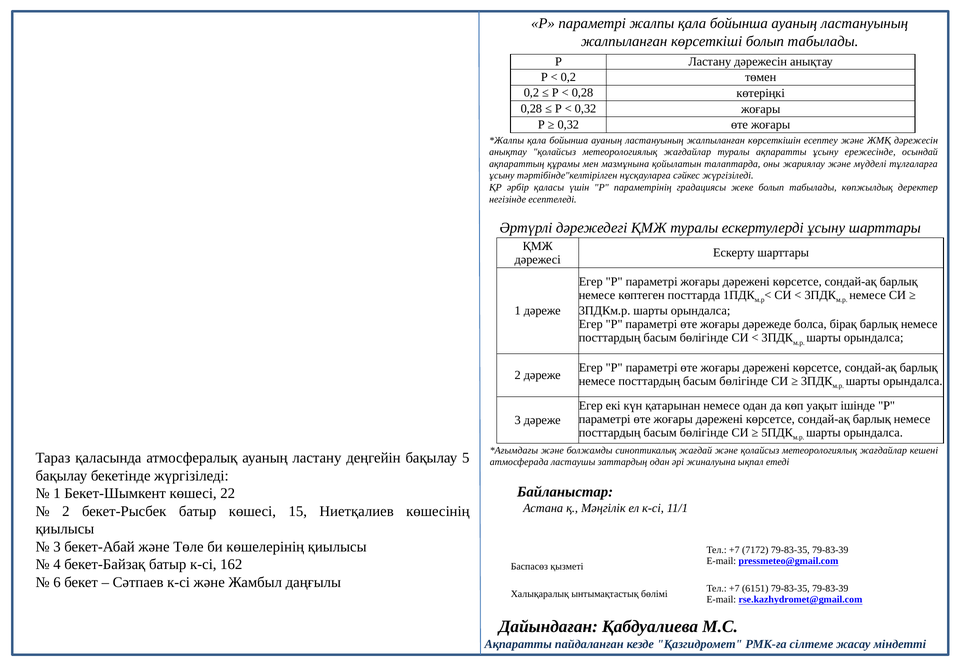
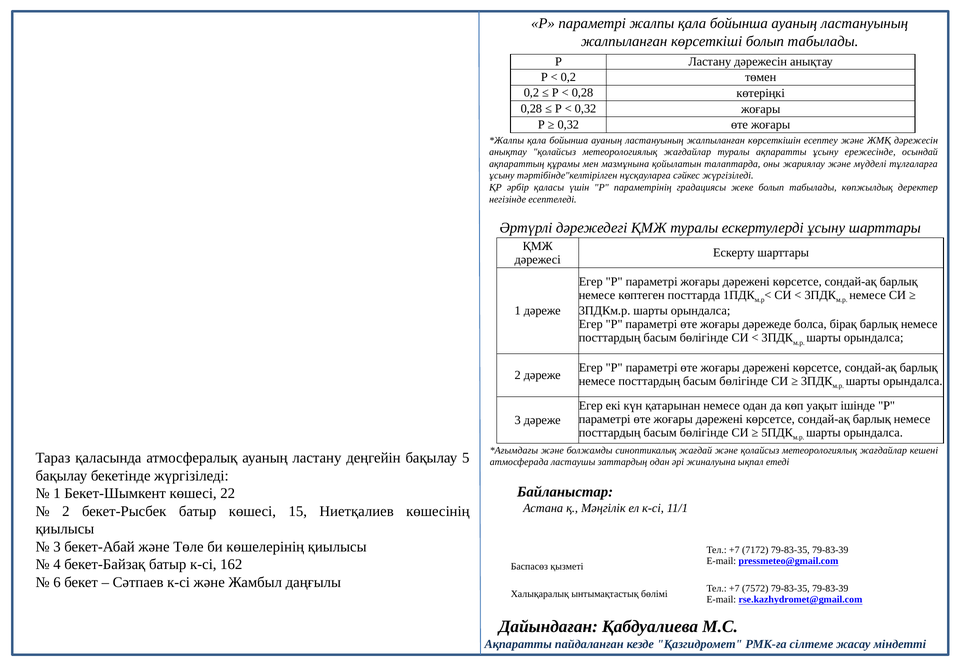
6151: 6151 -> 7572
